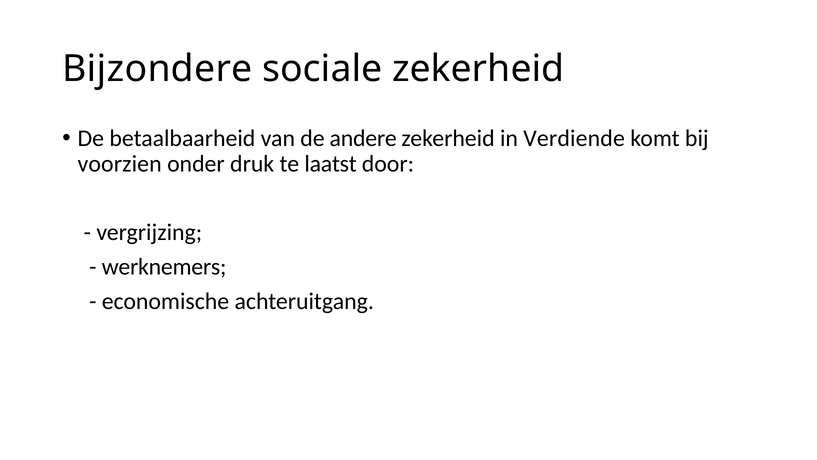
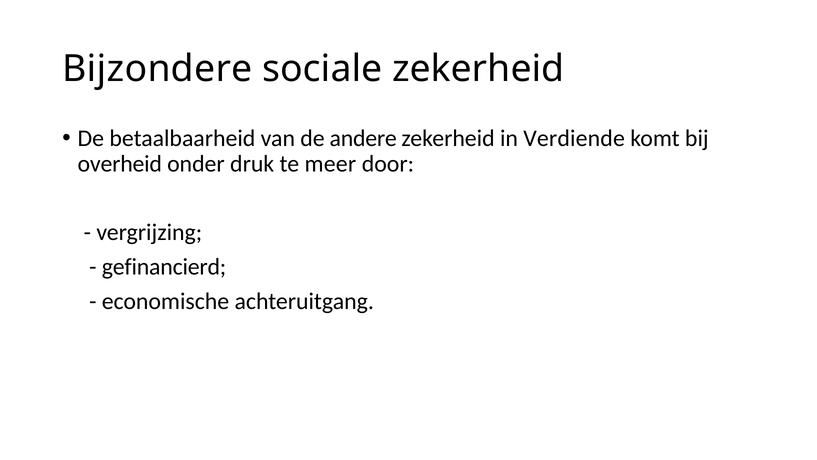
voorzien: voorzien -> overheid
laatst: laatst -> meer
werknemers: werknemers -> gefinancierd
